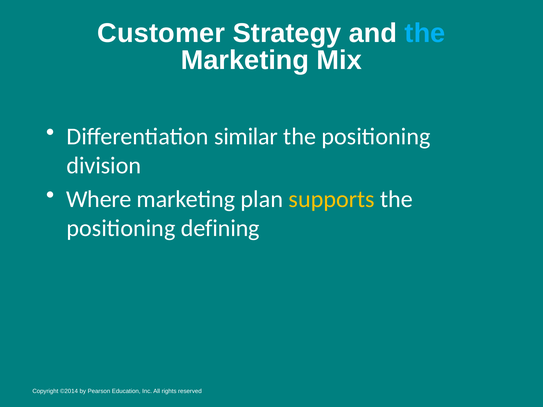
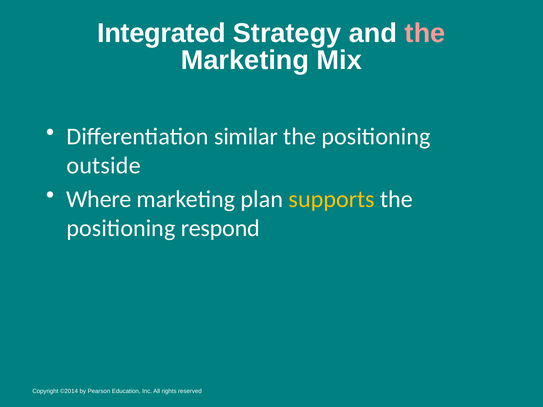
Customer: Customer -> Integrated
the at (425, 33) colour: light blue -> pink
division: division -> outside
defining: defining -> respond
